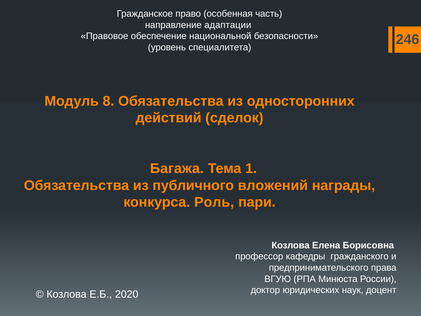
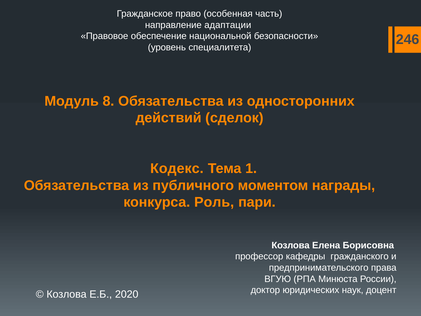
Багажа: Багажа -> Кодекс
вложений: вложений -> моментом
